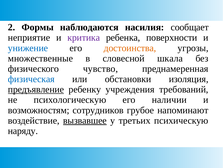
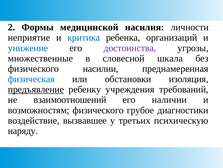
наблюдаются: наблюдаются -> медицинской
сообщает: сообщает -> личности
критика colour: purple -> blue
поверхности: поверхности -> организаций
достоинства colour: orange -> purple
чувство: чувство -> насилии
психологическую: психологическую -> взаимоотношений
возможностям сотрудников: сотрудников -> физического
напоминают: напоминают -> диагностики
вызвавшее underline: present -> none
